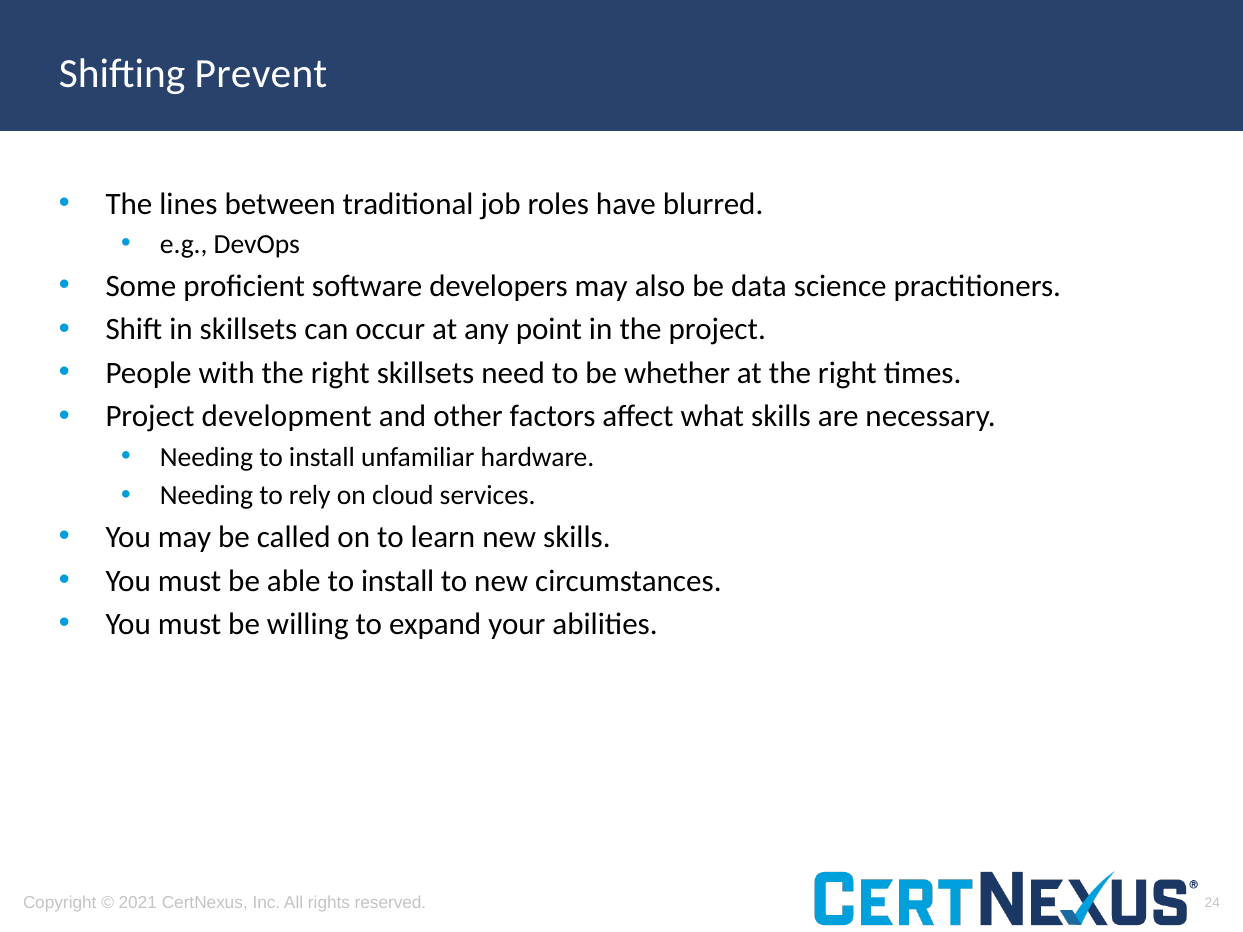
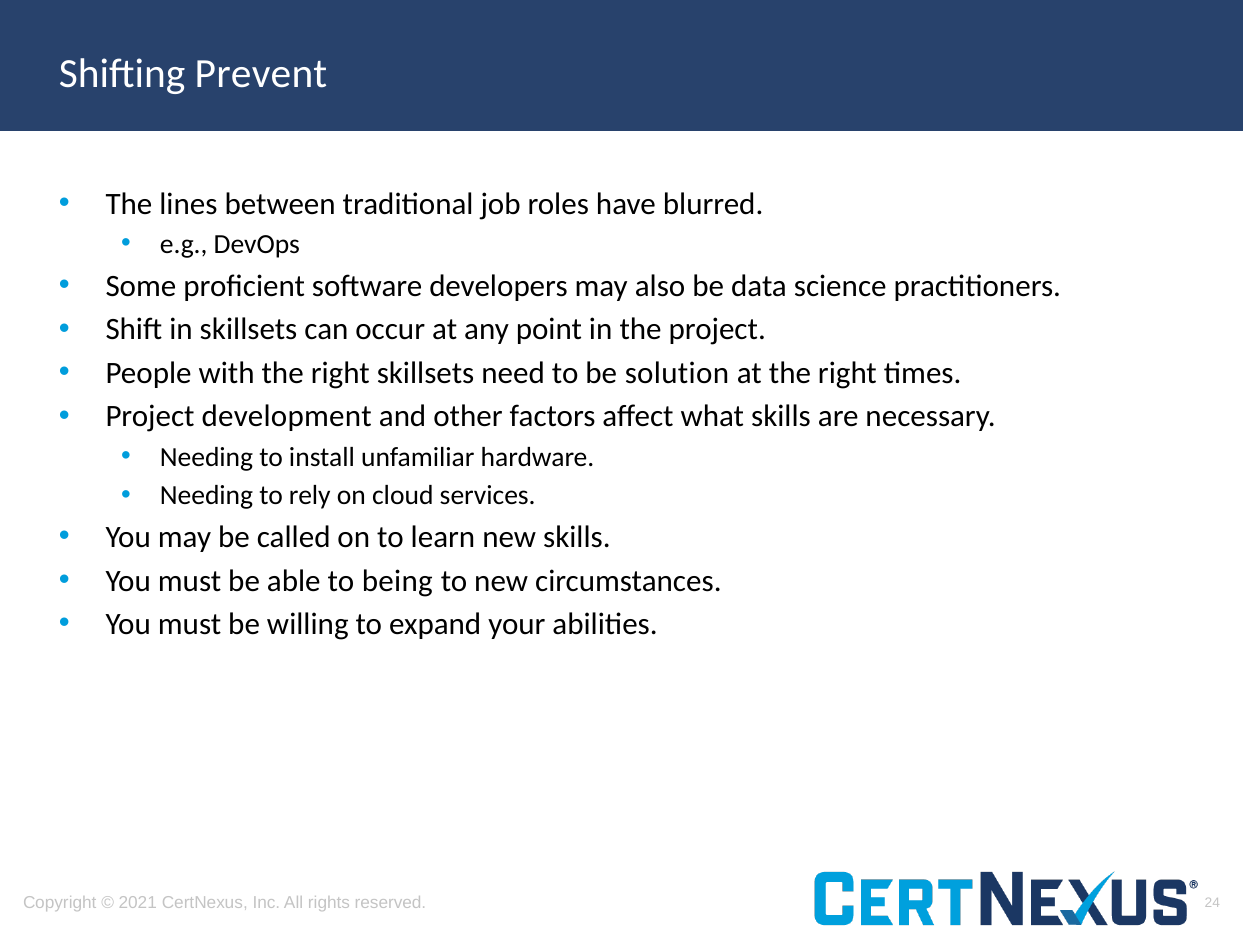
whether: whether -> solution
able to install: install -> being
